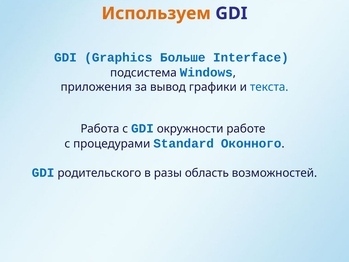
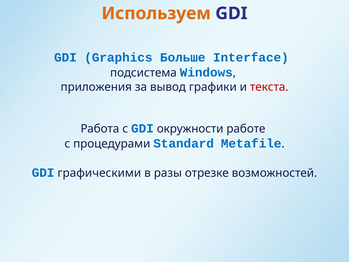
текста colour: blue -> red
Оконного: Оконного -> Metafile
родительского: родительского -> графическими
область: область -> отрезке
